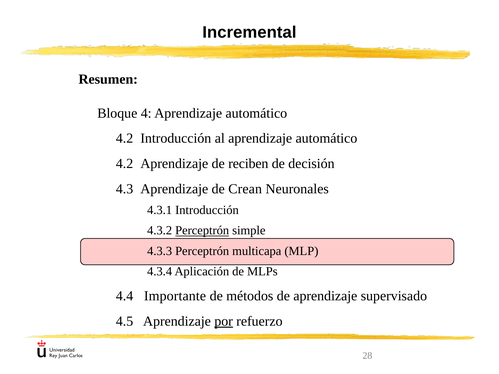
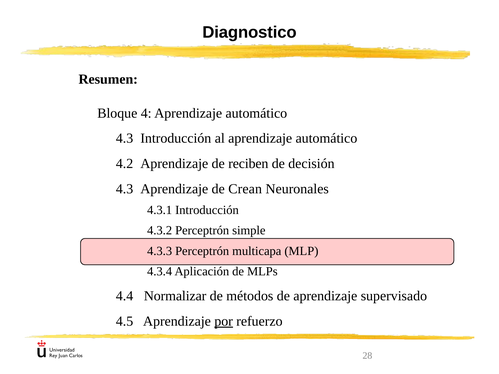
Incremental: Incremental -> Diagnostico
4.2 at (125, 138): 4.2 -> 4.3
Perceptrón at (202, 231) underline: present -> none
Importante: Importante -> Normalizar
